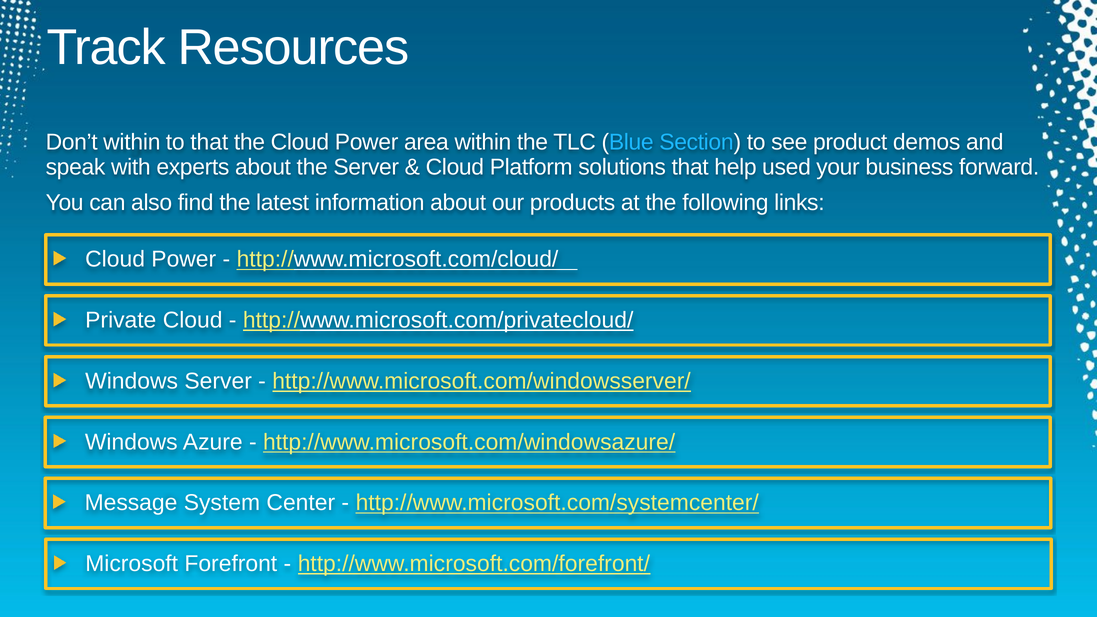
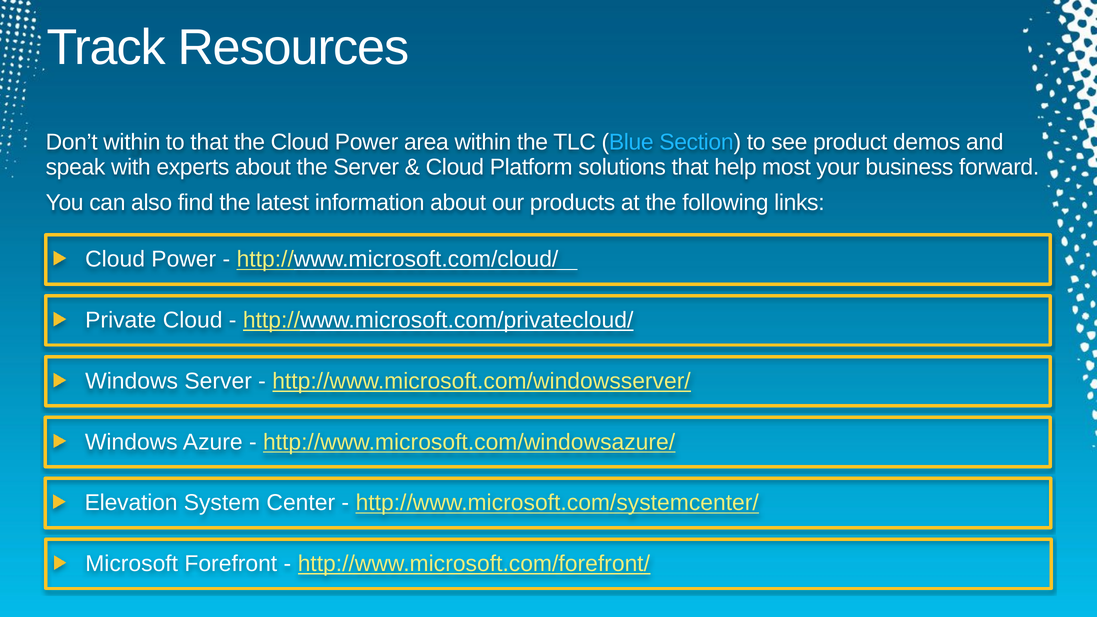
used: used -> most
Message: Message -> Elevation
